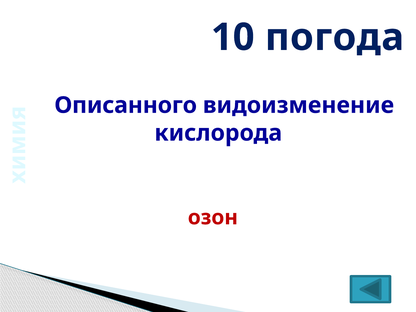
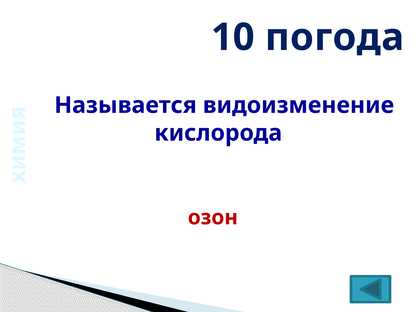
Описанного: Описанного -> Называется
